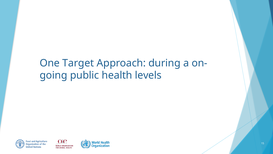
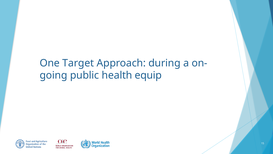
levels: levels -> equip
